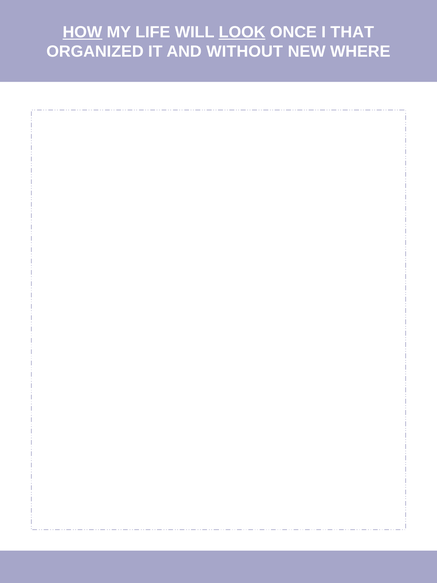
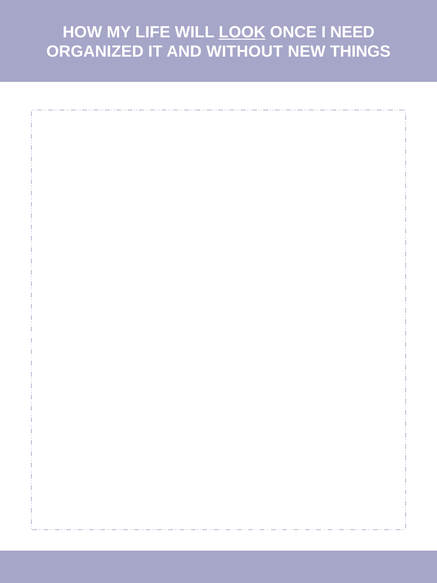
HOW underline: present -> none
THAT: THAT -> NEED
WHERE: WHERE -> THINGS
